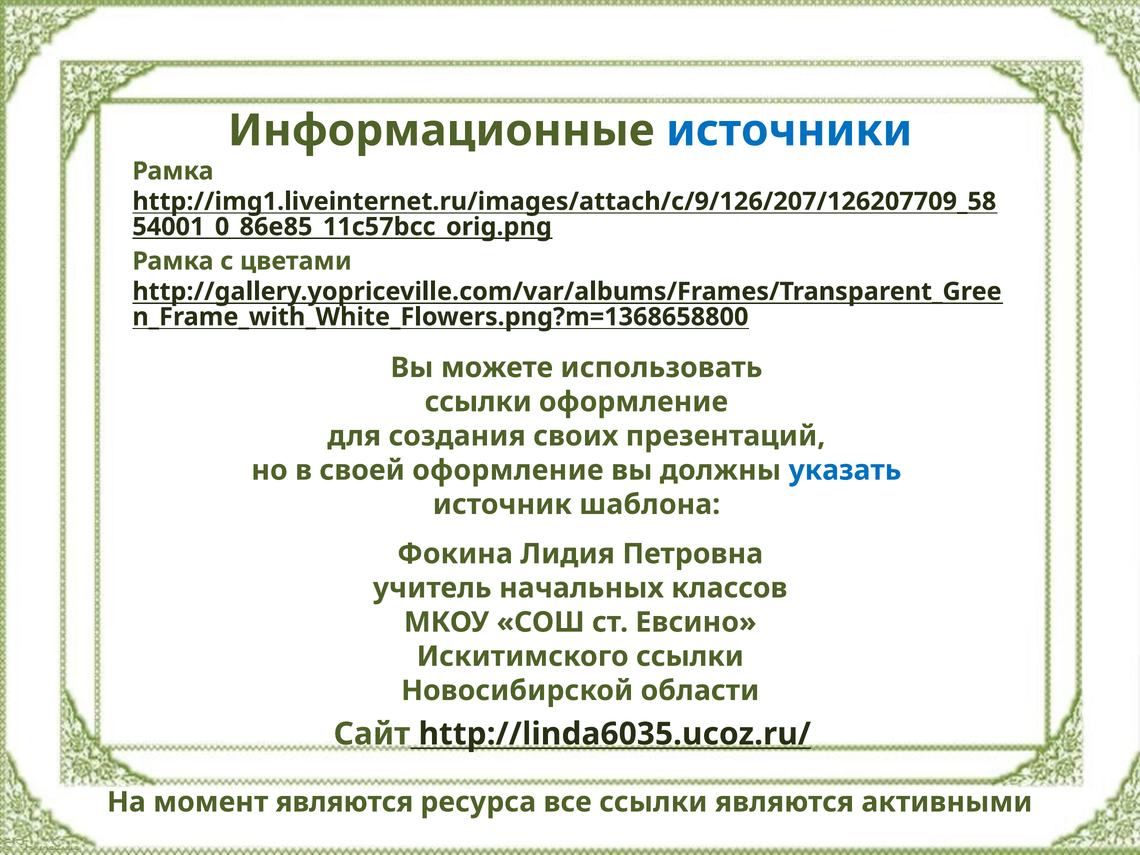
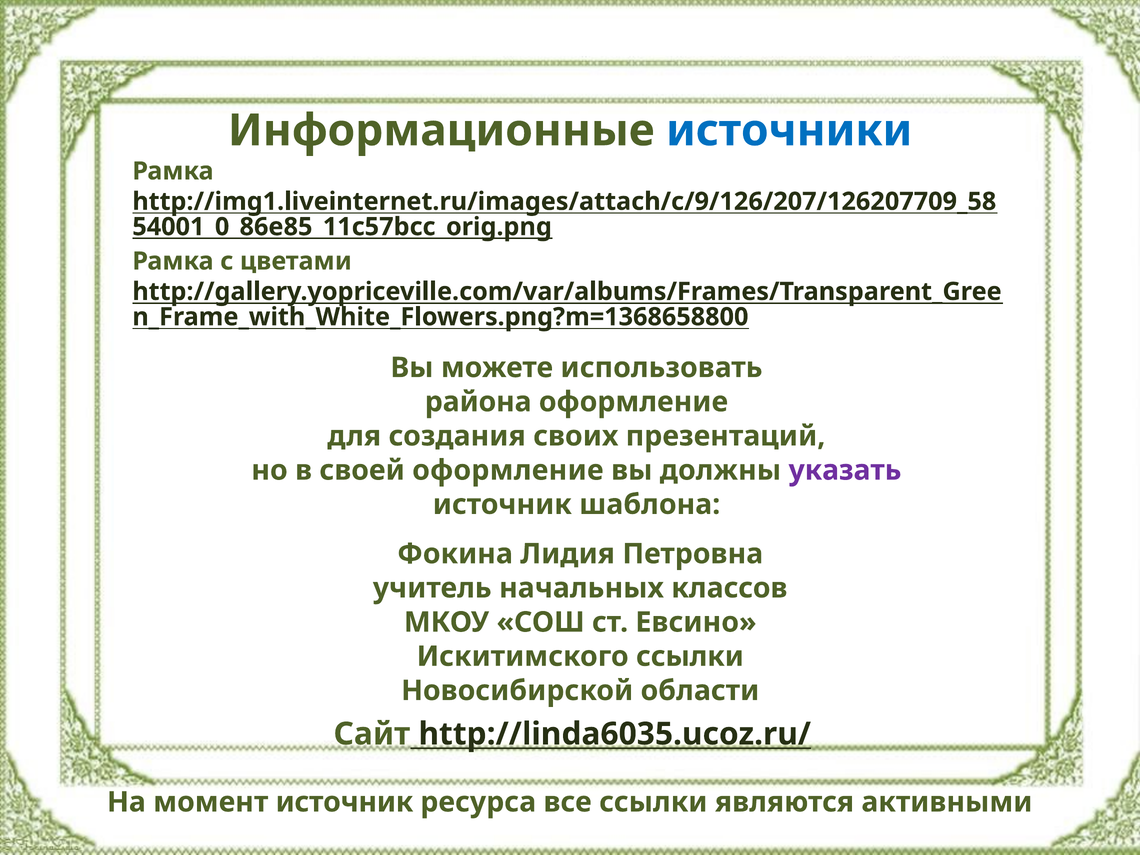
ссылки at (478, 402): ссылки -> района
указать colour: blue -> purple
момент являются: являются -> источник
